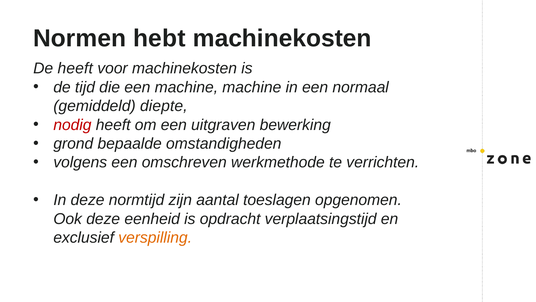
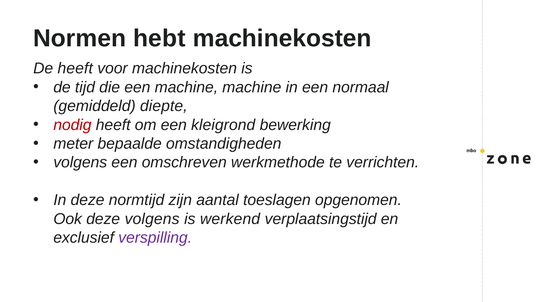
uitgraven: uitgraven -> kleigrond
grond: grond -> meter
deze eenheid: eenheid -> volgens
opdracht: opdracht -> werkend
verspilling colour: orange -> purple
